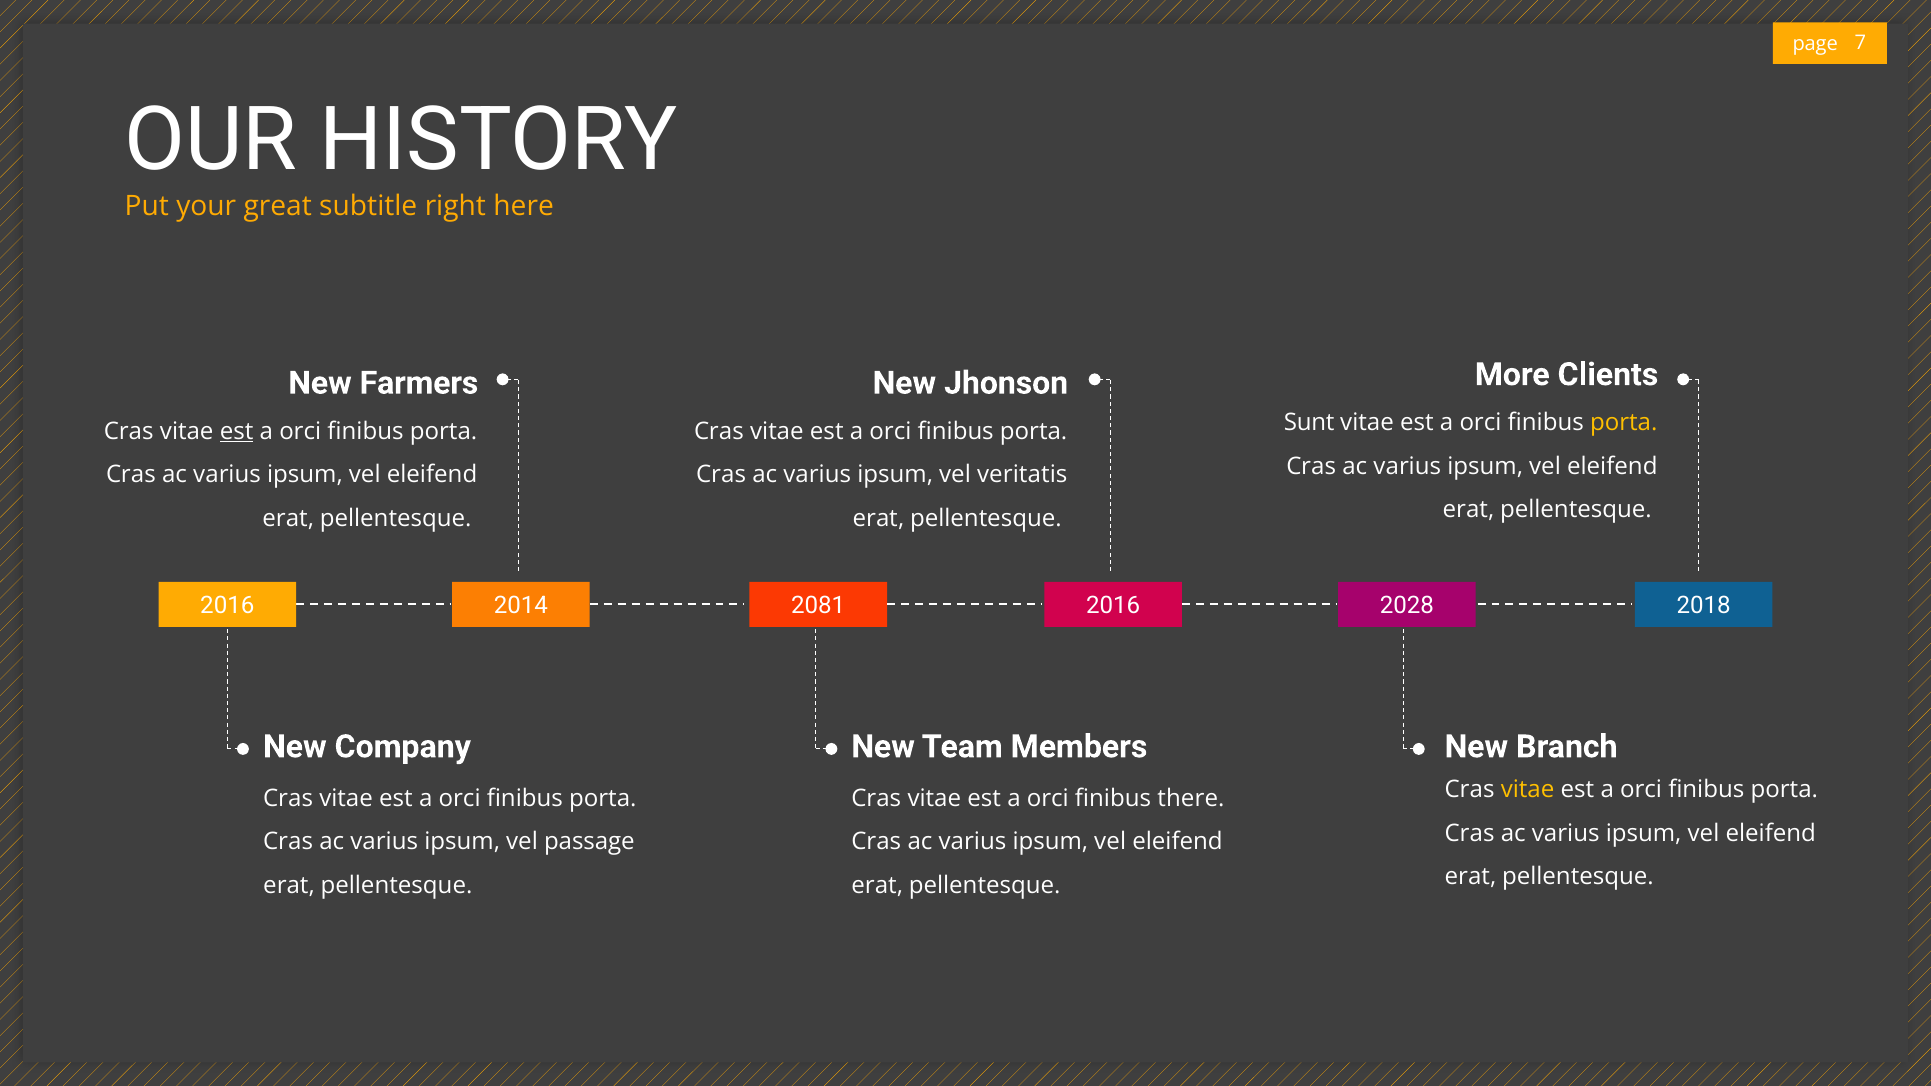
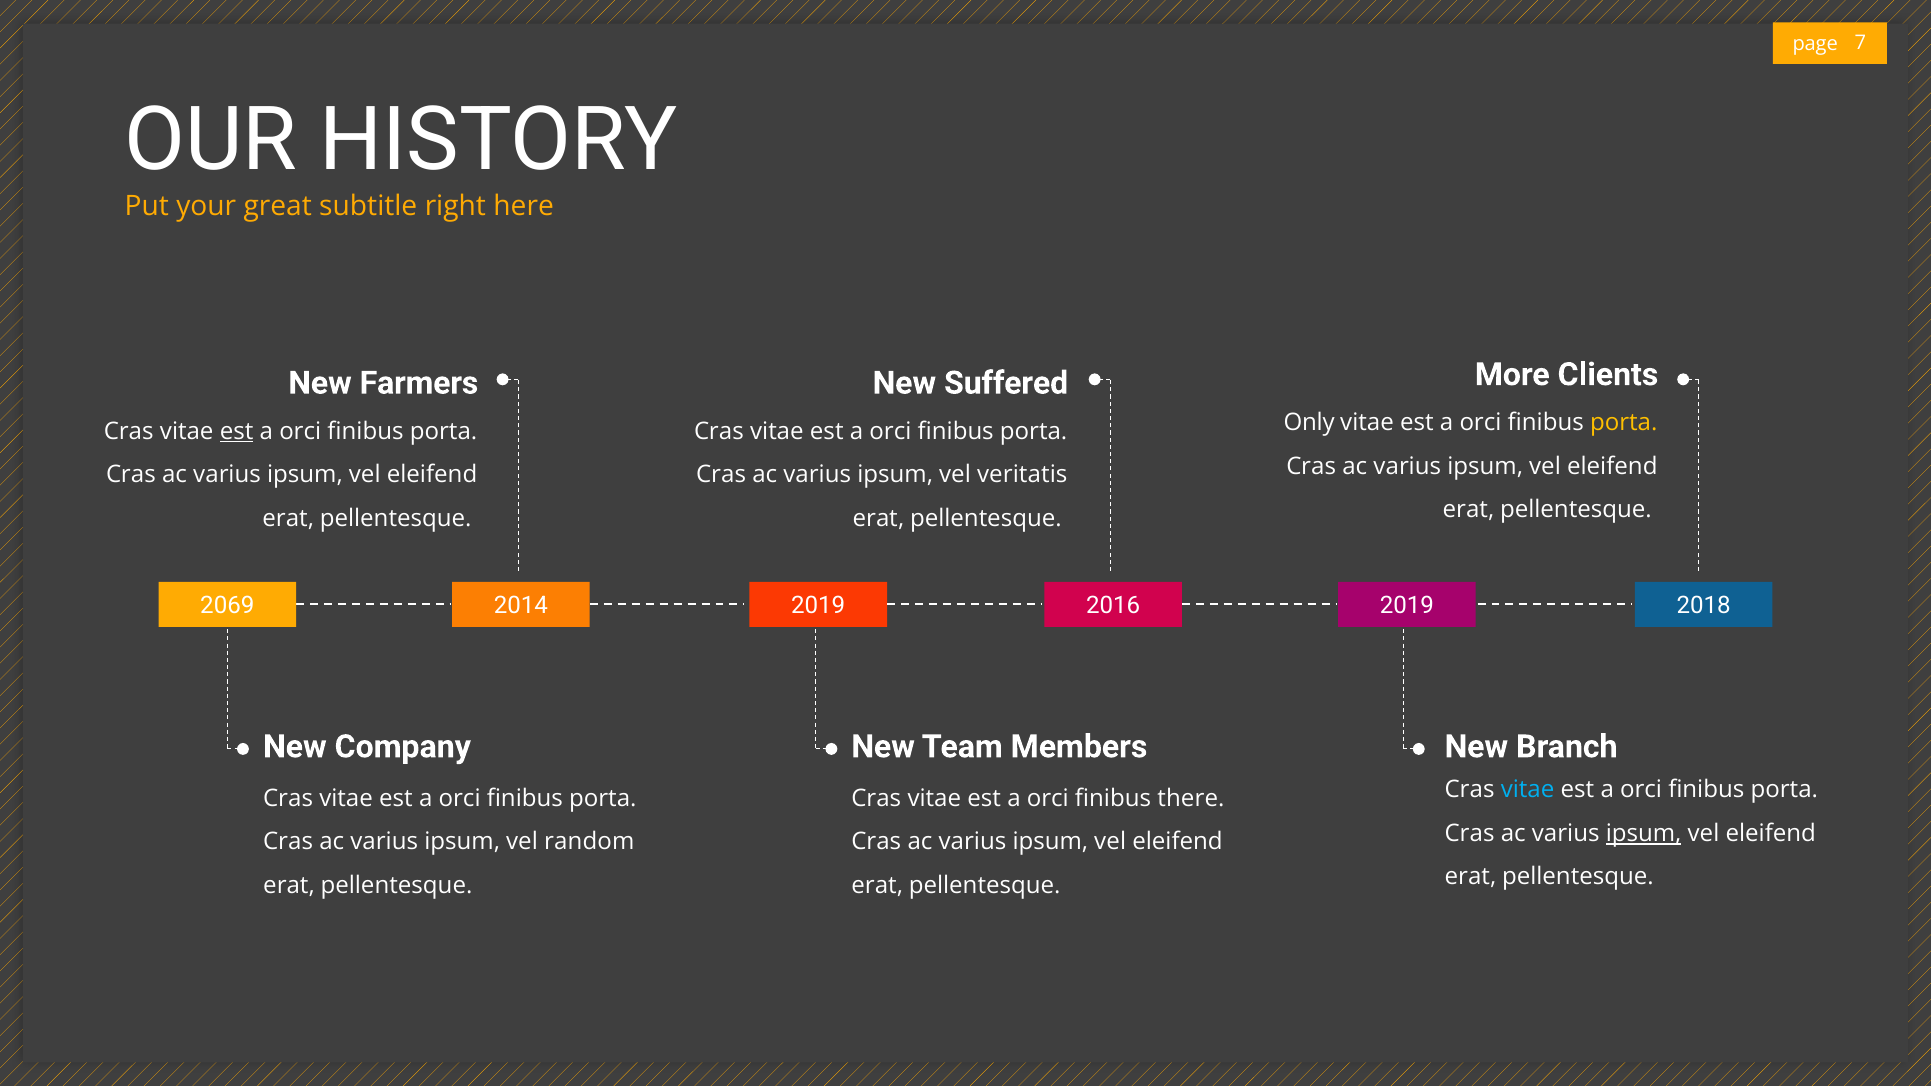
Jhonson: Jhonson -> Suffered
Sunt: Sunt -> Only
2016 at (227, 606): 2016 -> 2069
2014 2081: 2081 -> 2019
2016 2028: 2028 -> 2019
vitae at (1528, 790) colour: yellow -> light blue
ipsum at (1644, 834) underline: none -> present
passage: passage -> random
